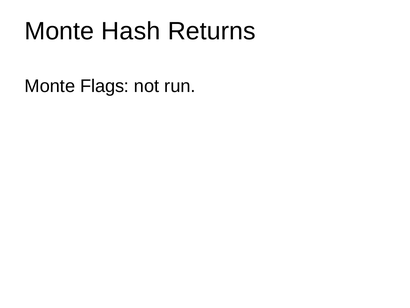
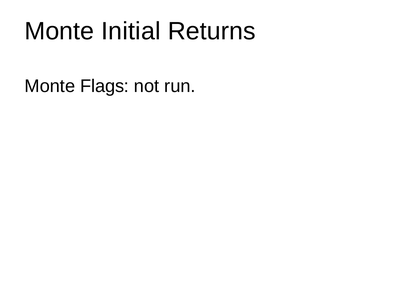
Hash: Hash -> Initial
